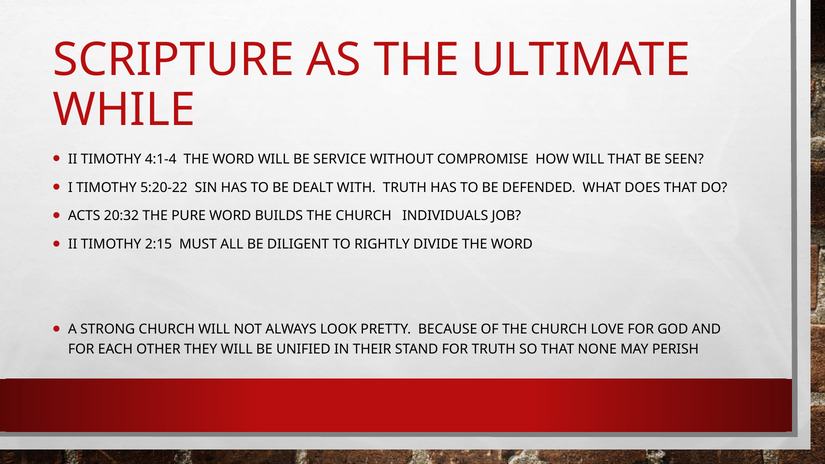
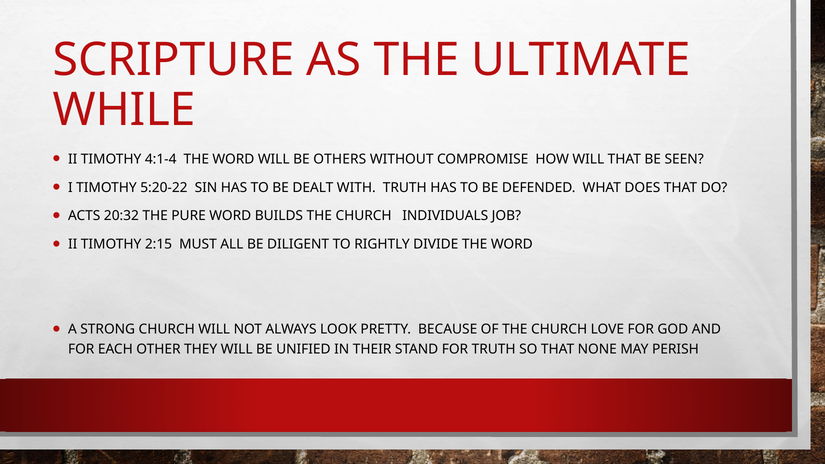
SERVICE: SERVICE -> OTHERS
